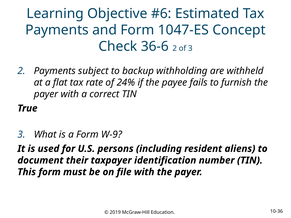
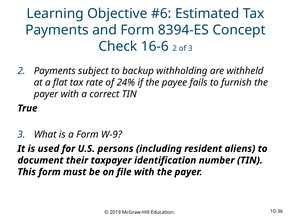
1047-ES: 1047-ES -> 8394-ES
36-6: 36-6 -> 16-6
